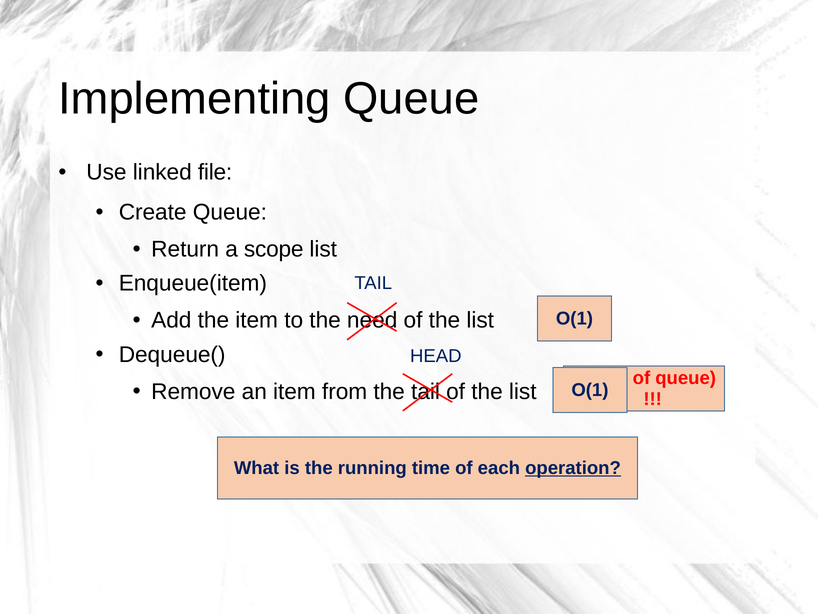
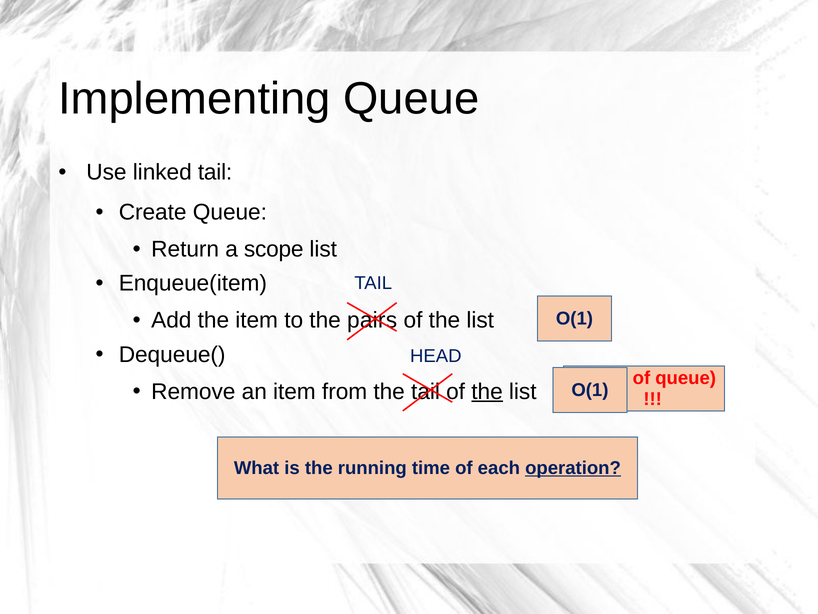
linked file: file -> tail
need: need -> pairs
the at (487, 391) underline: none -> present
